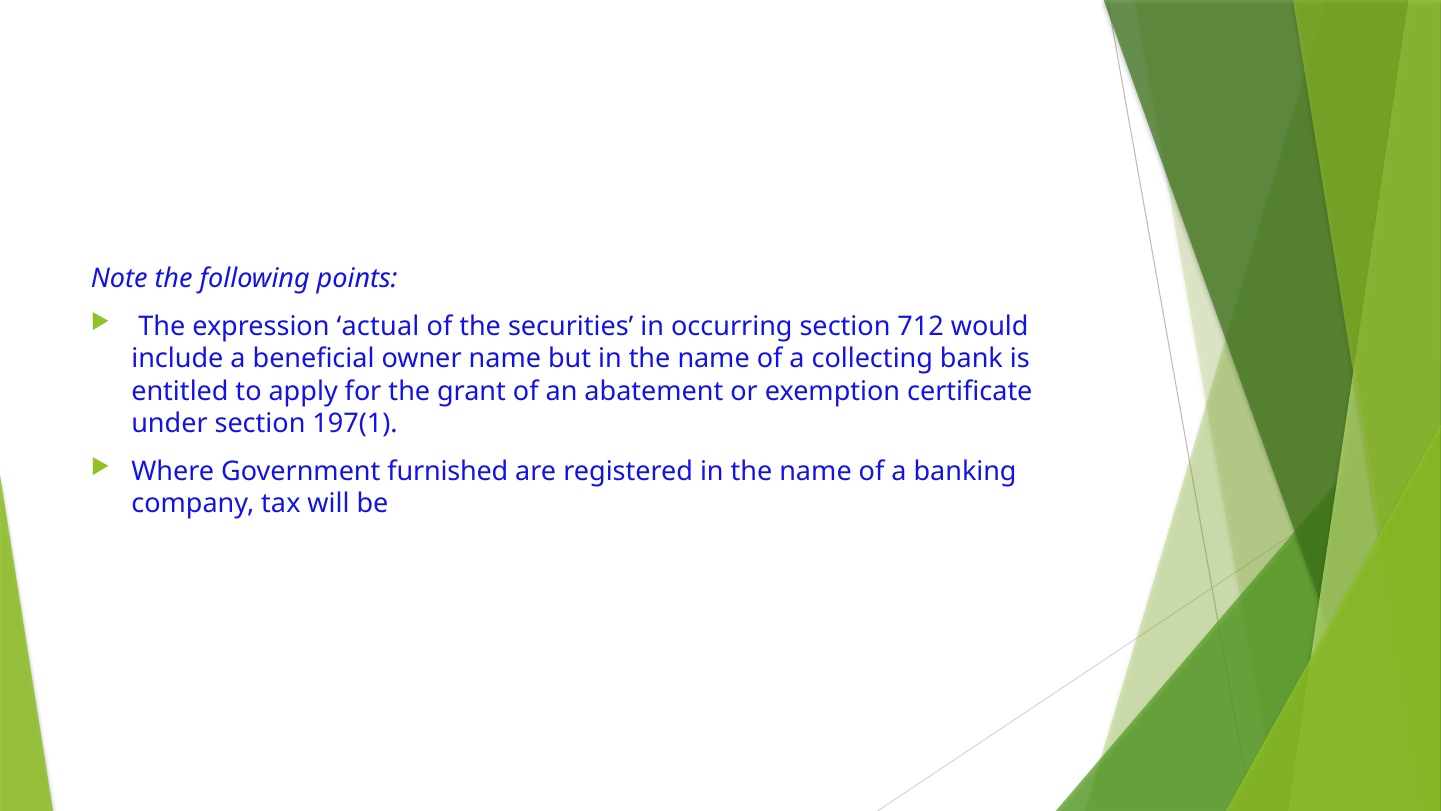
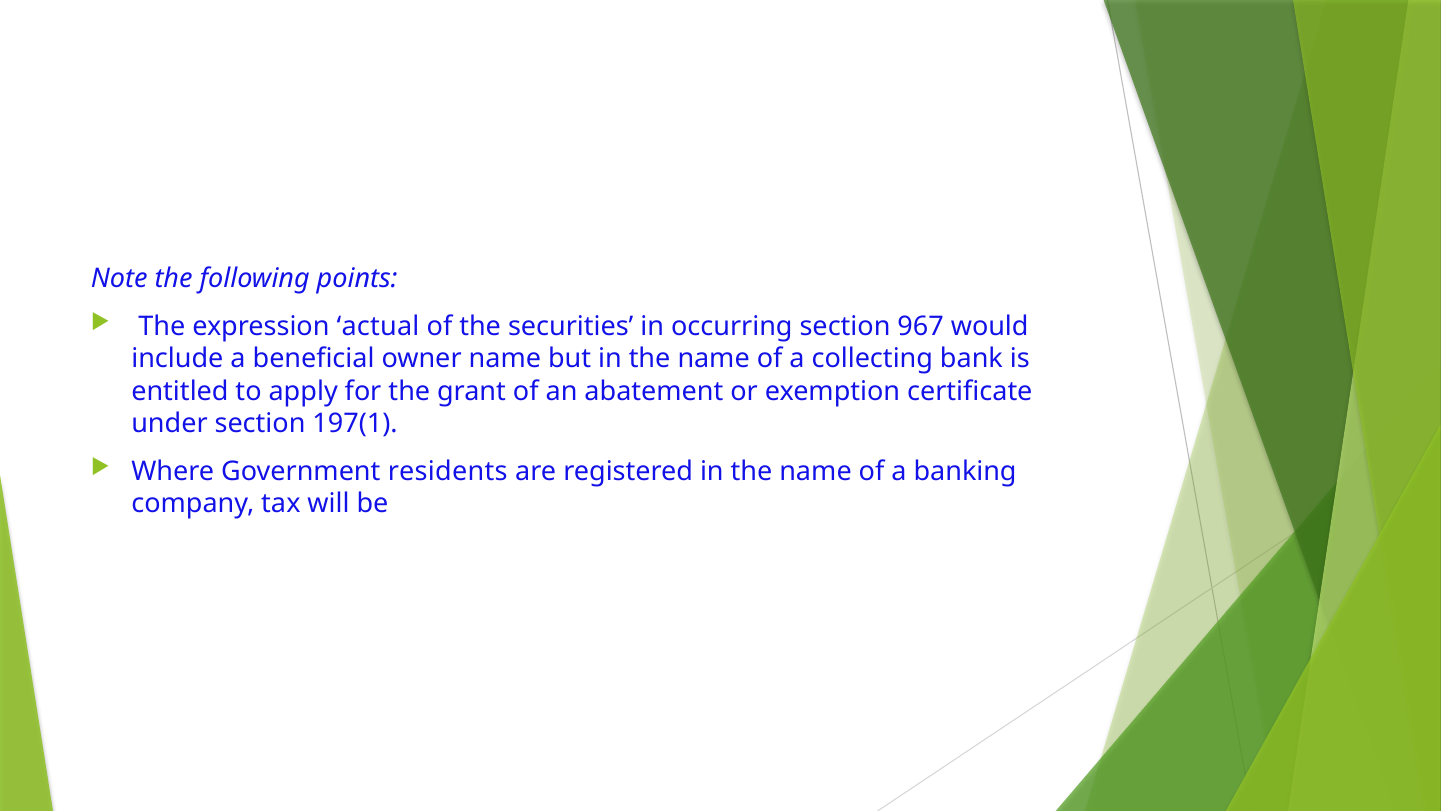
712: 712 -> 967
furnished: furnished -> residents
